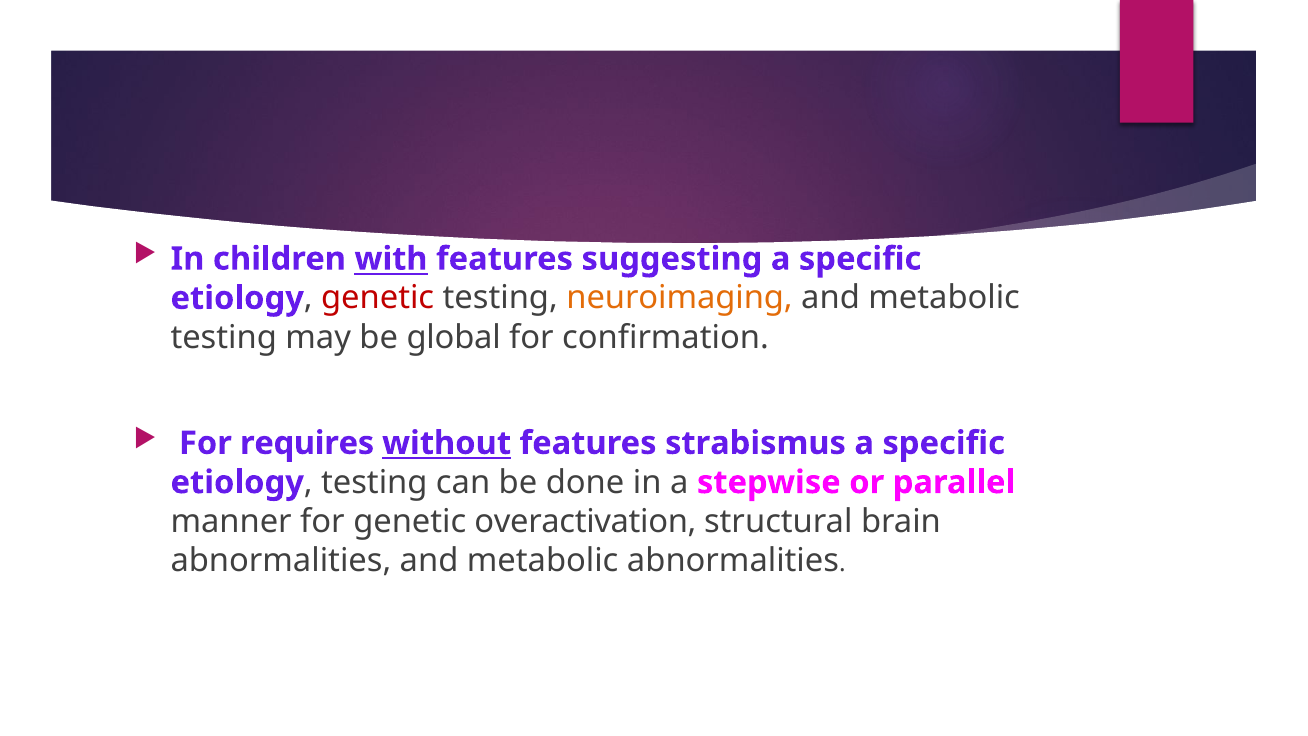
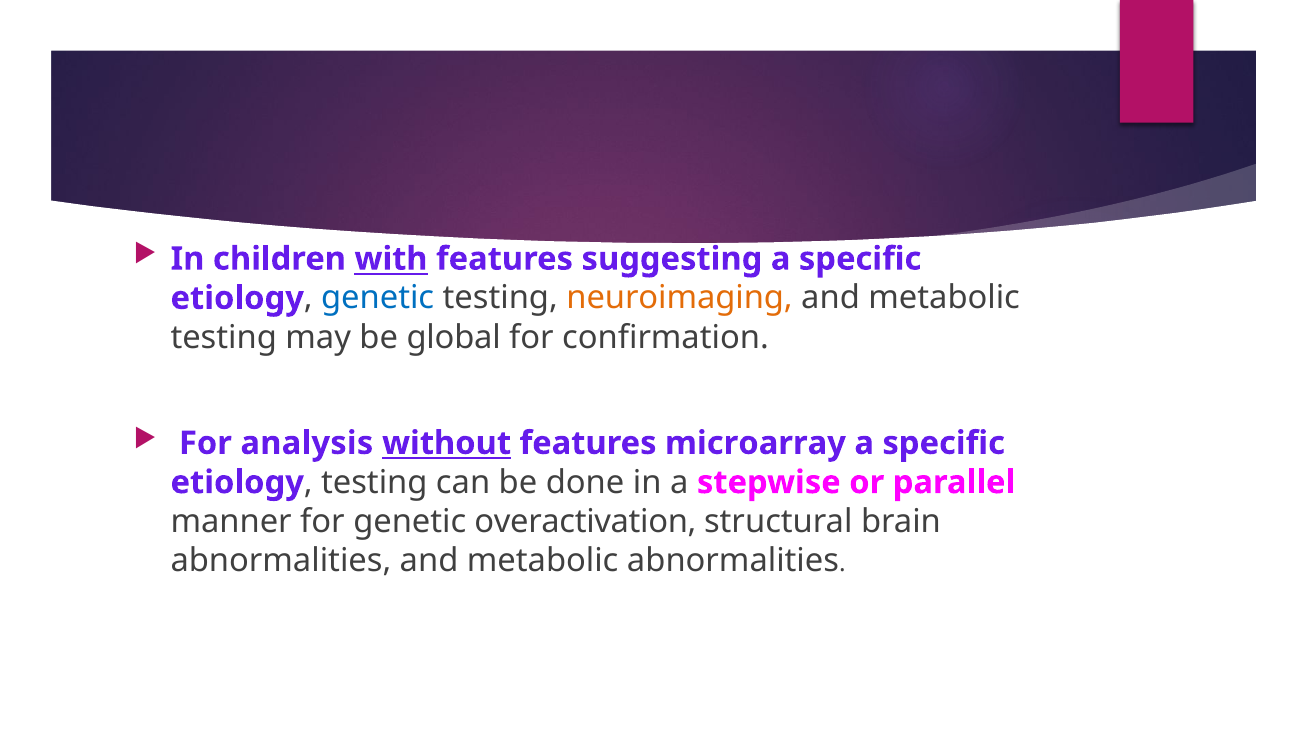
genetic at (378, 298) colour: red -> blue
requires: requires -> analysis
strabismus: strabismus -> microarray
